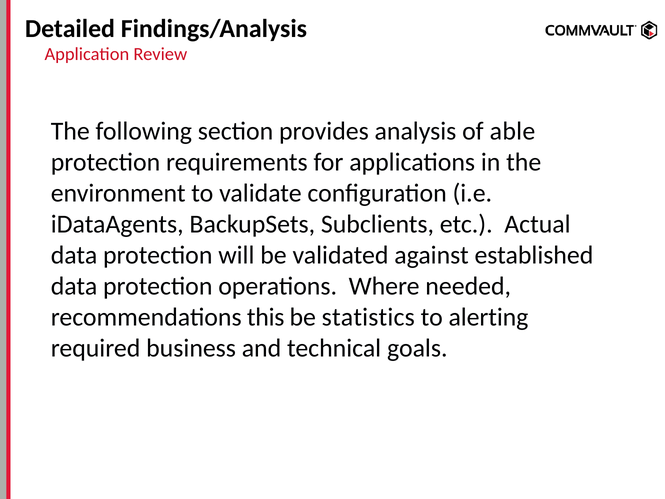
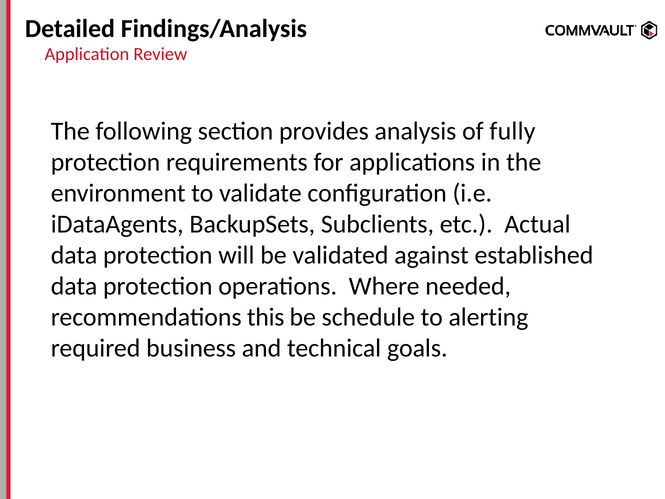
able: able -> fully
statistics: statistics -> schedule
